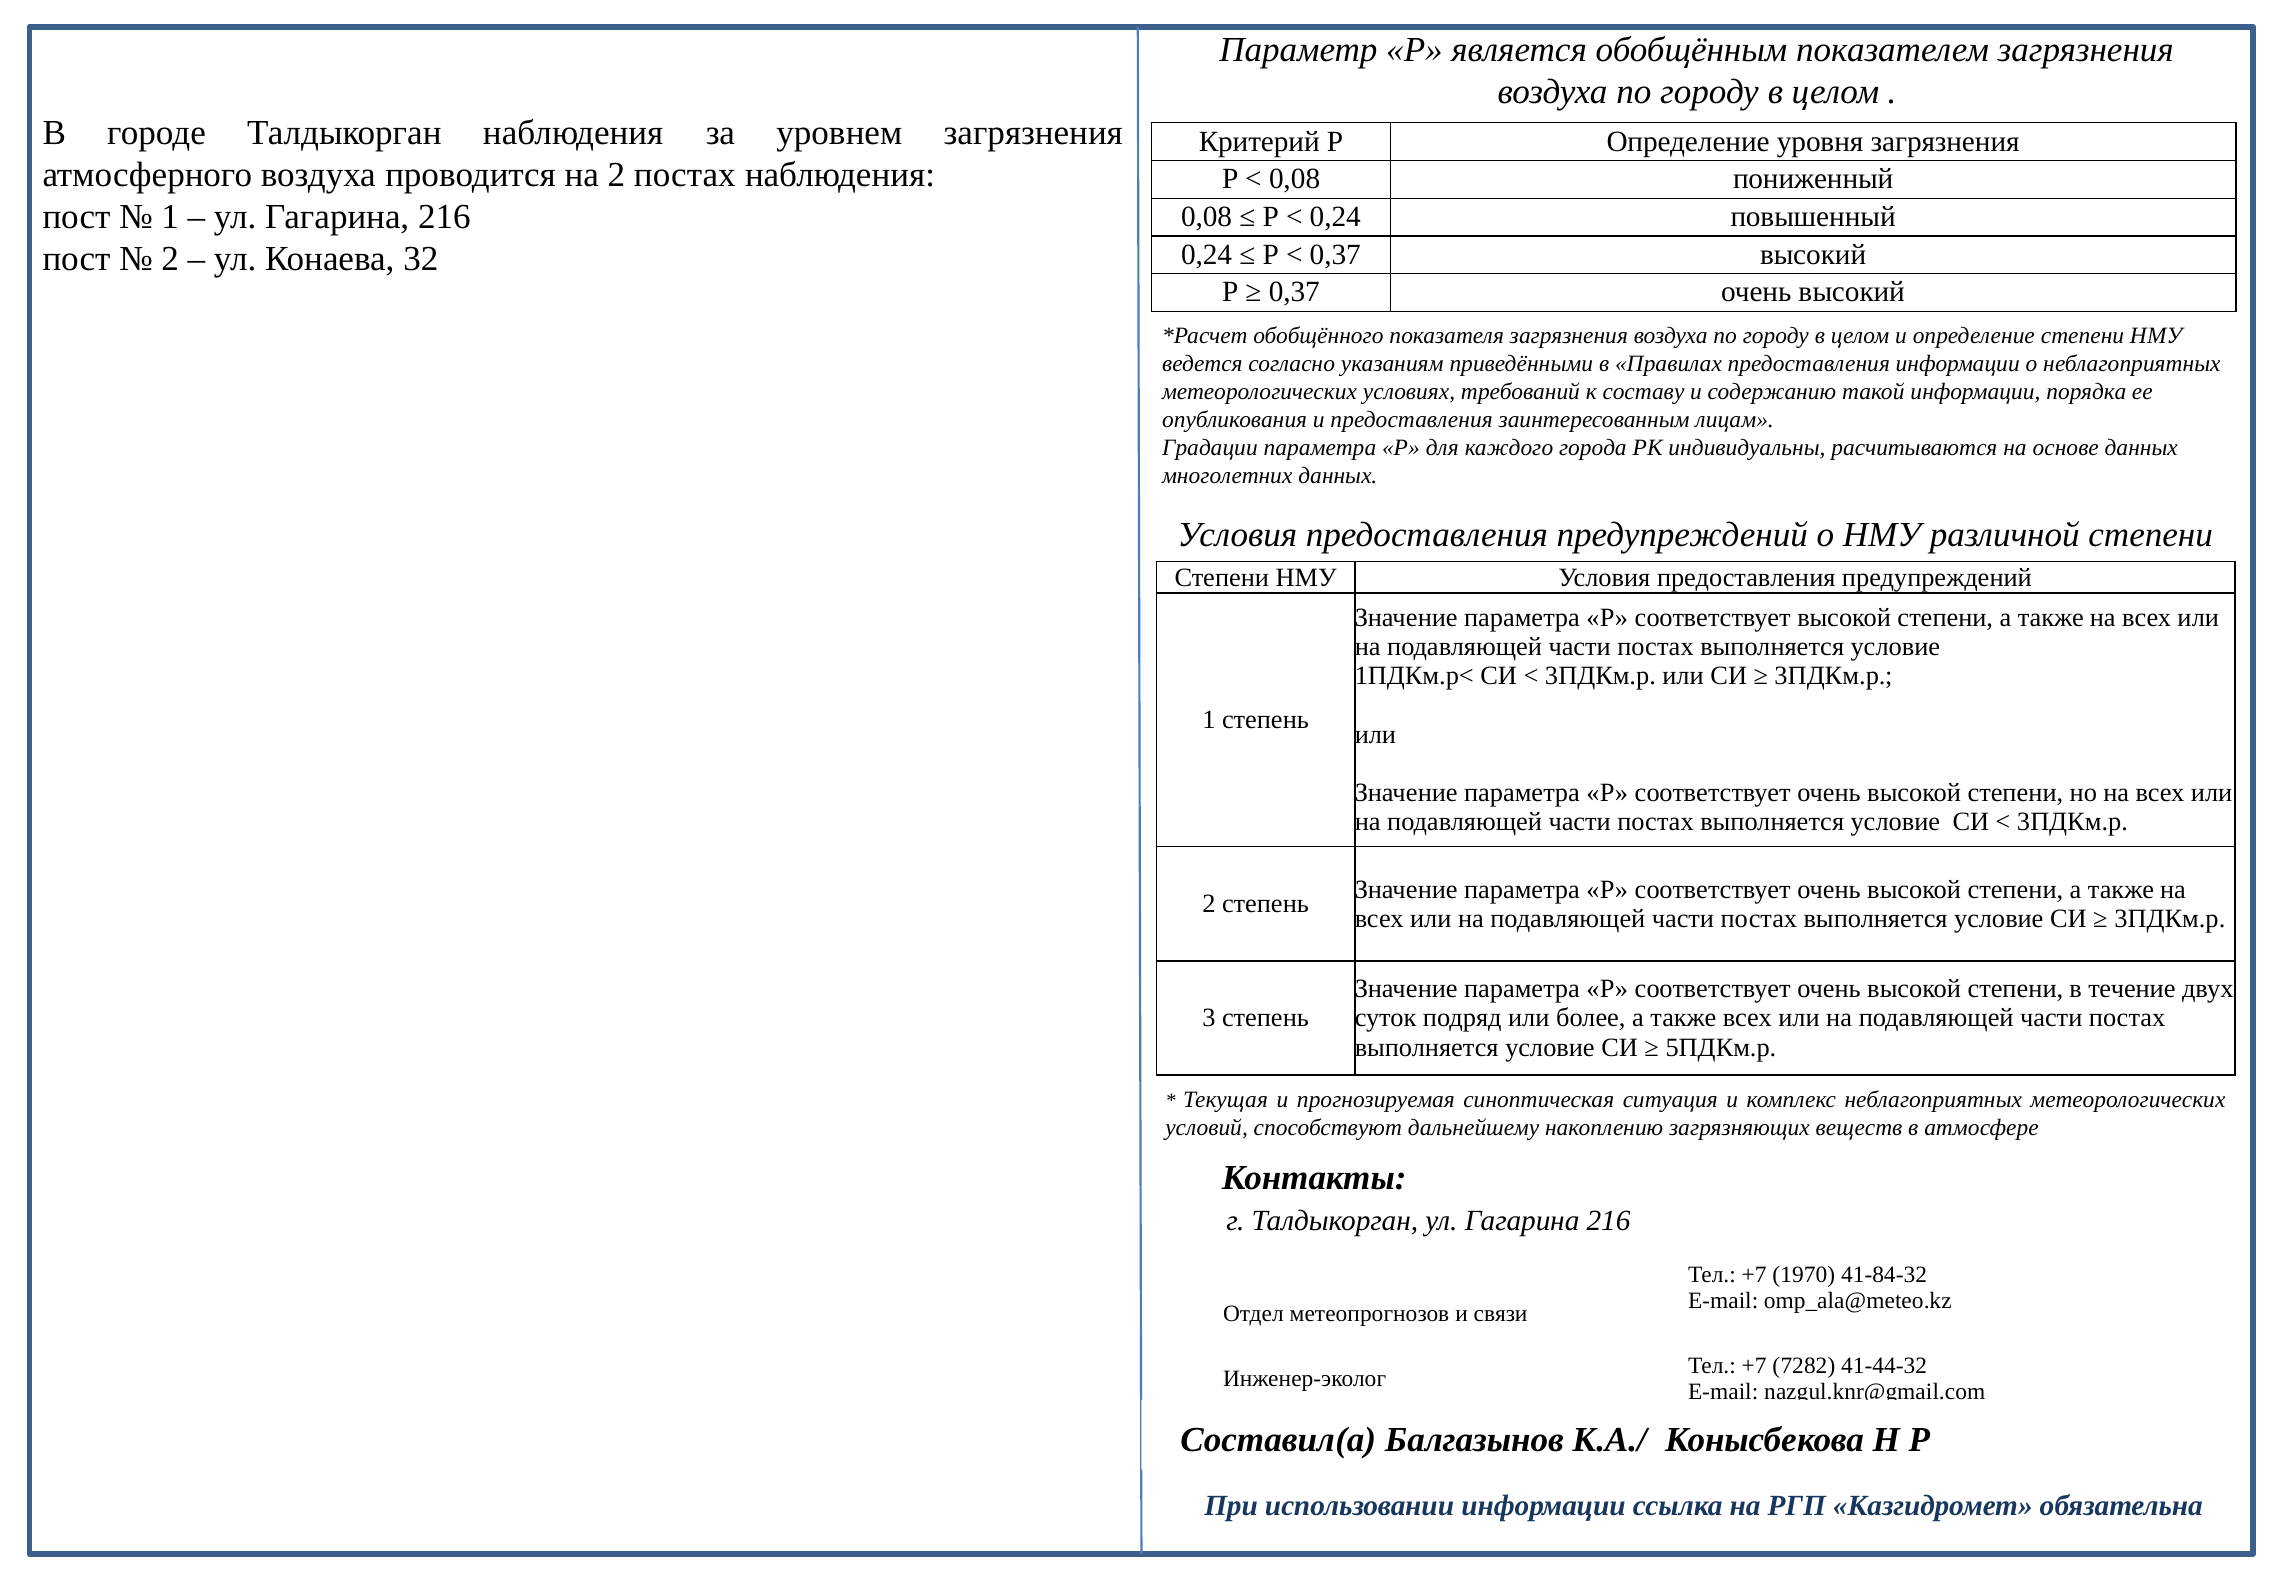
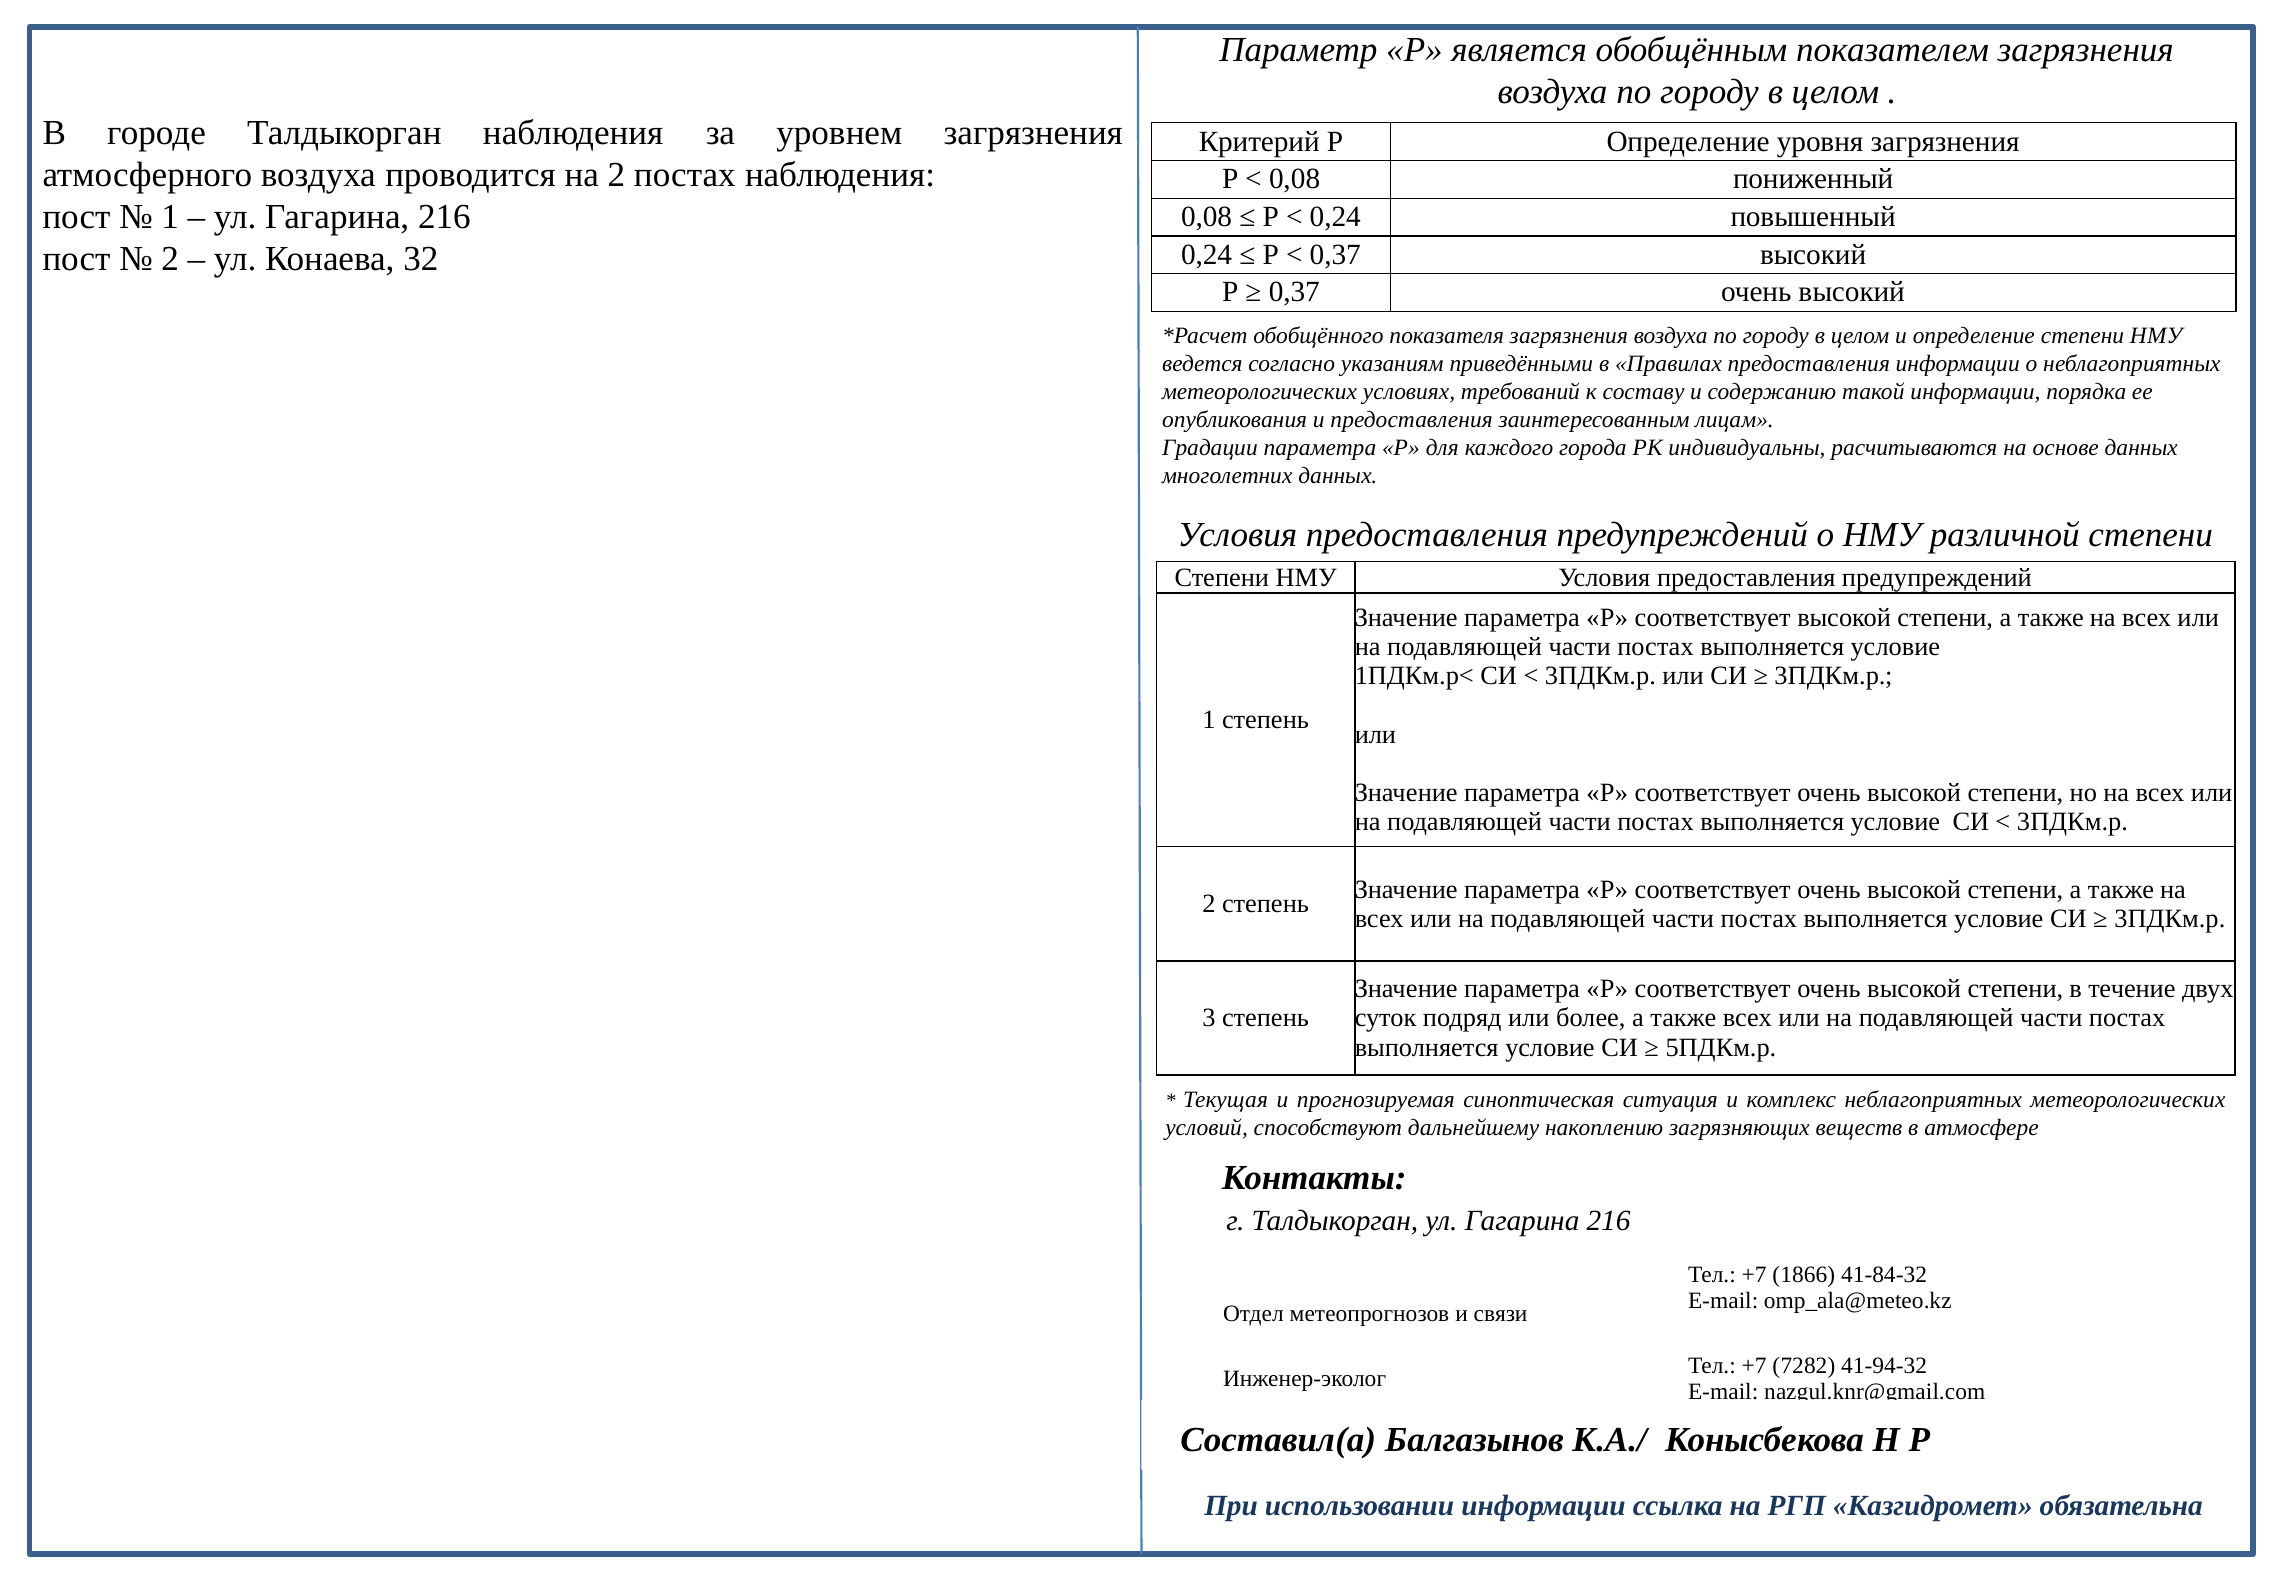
1970: 1970 -> 1866
41-44-32: 41-44-32 -> 41-94-32
